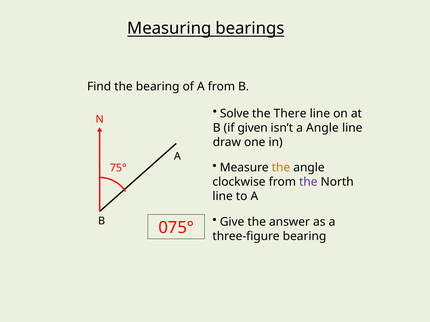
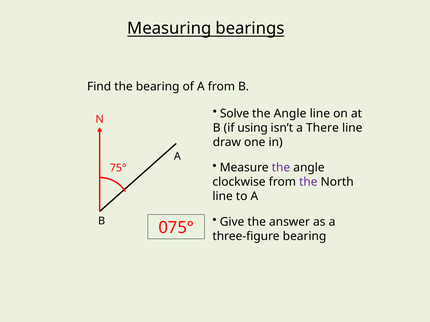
There at (290, 114): There -> Angle
given: given -> using
a Angle: Angle -> There
the at (281, 168) colour: orange -> purple
